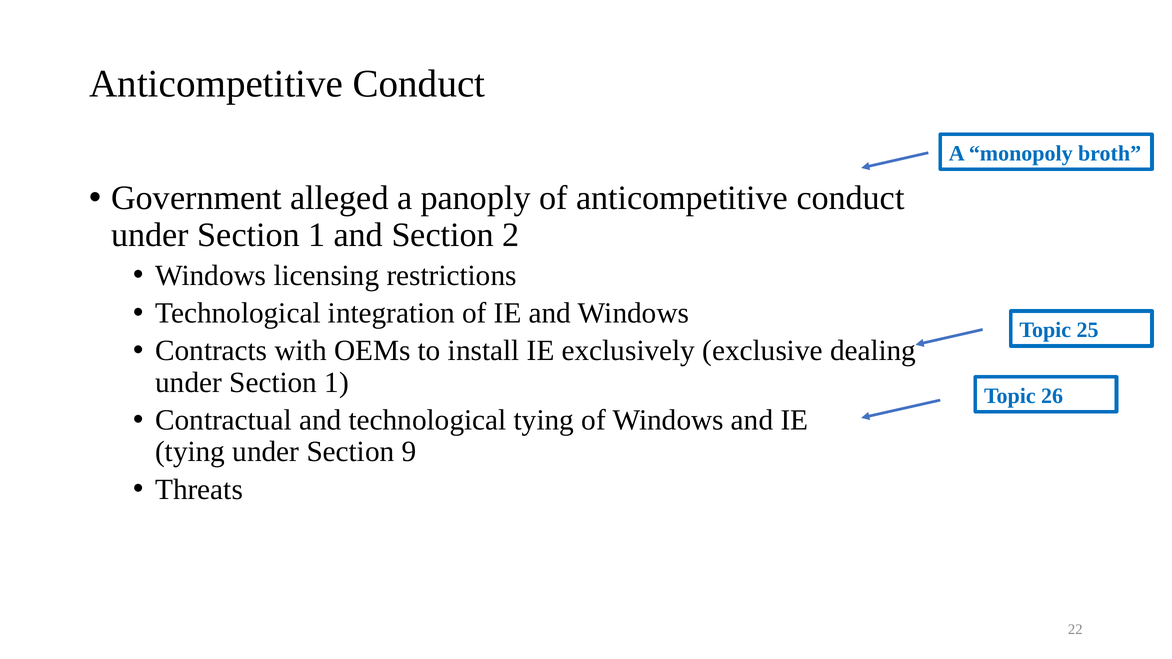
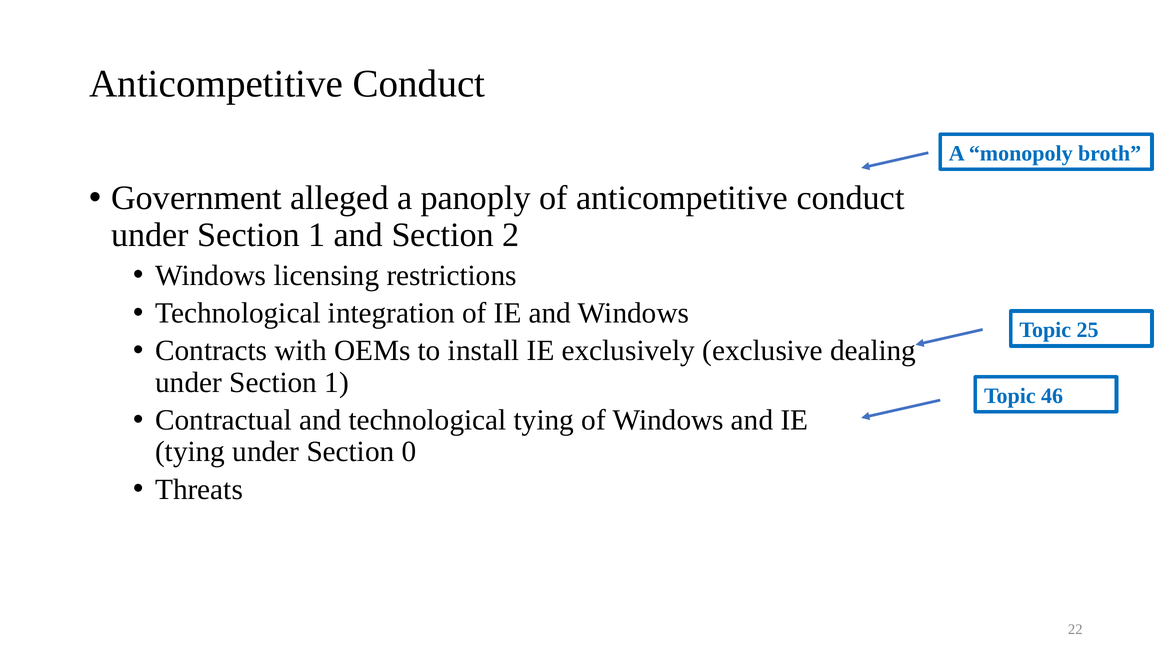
26: 26 -> 46
9: 9 -> 0
